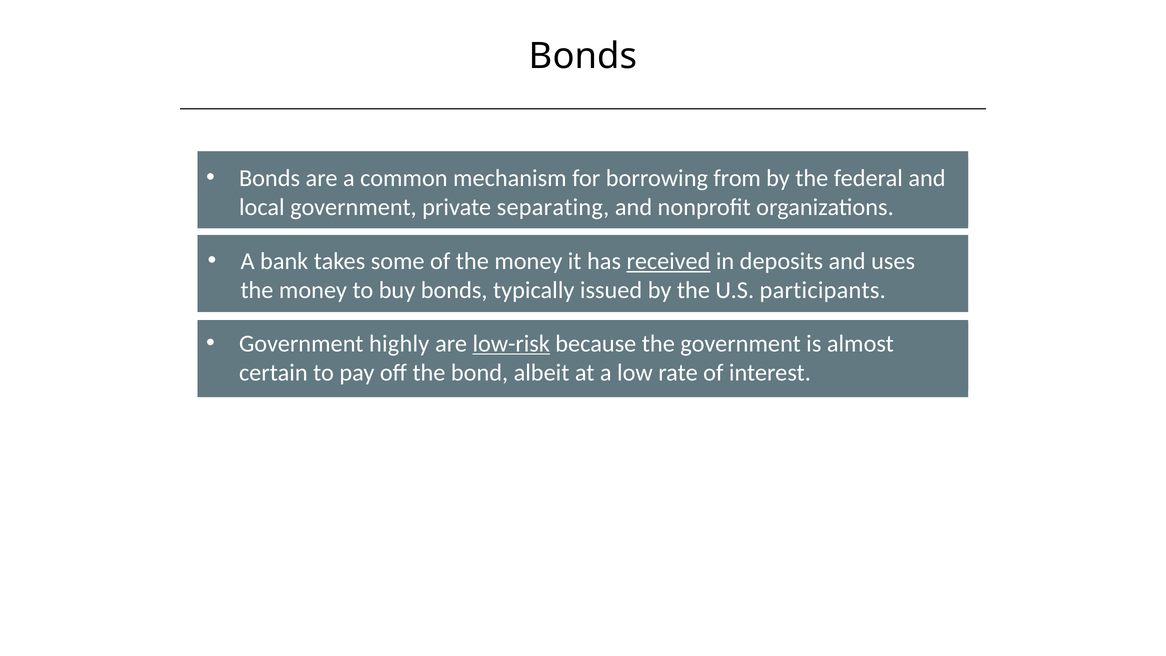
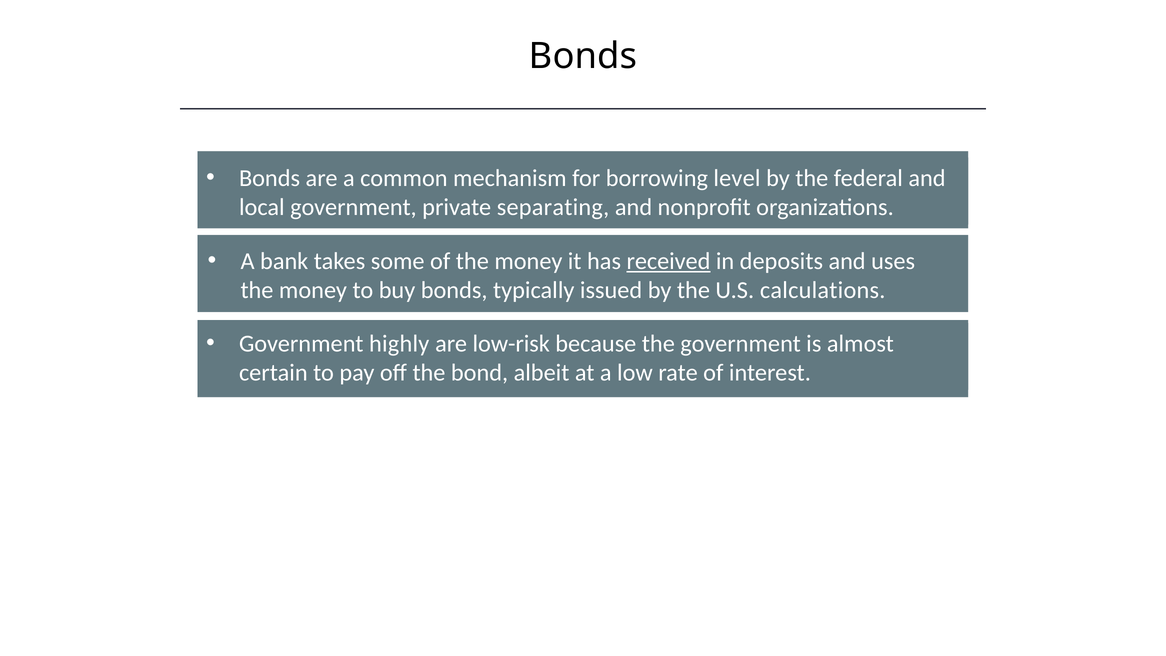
from: from -> level
participants: participants -> calculations
low-risk underline: present -> none
